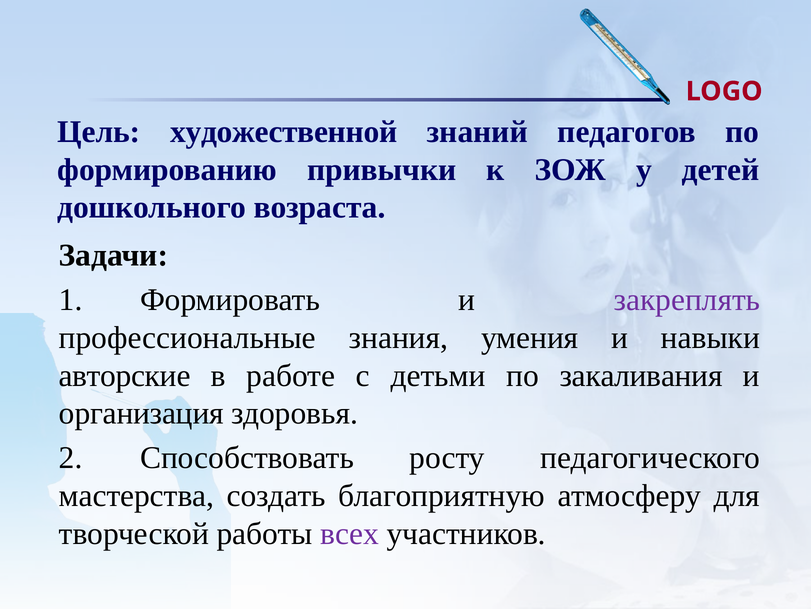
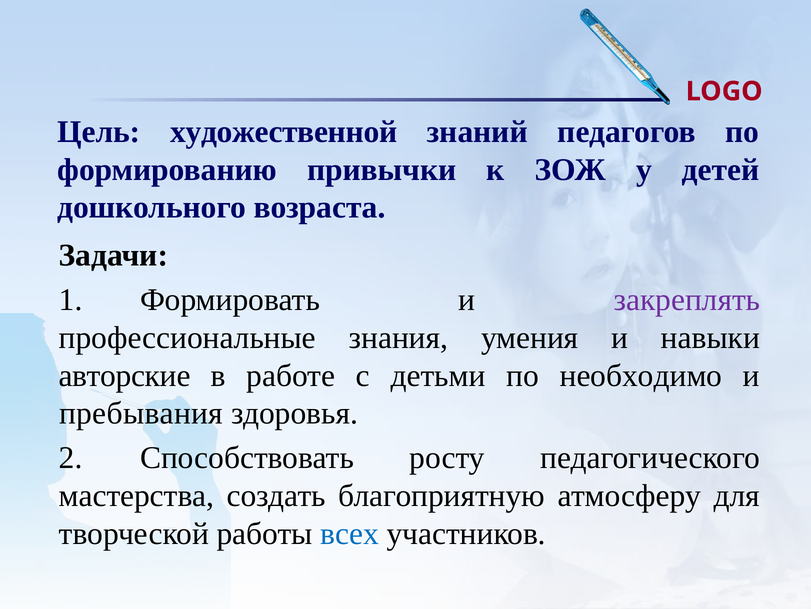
закаливания: закаливания -> необходимо
организация: организация -> пребывания
всех colour: purple -> blue
